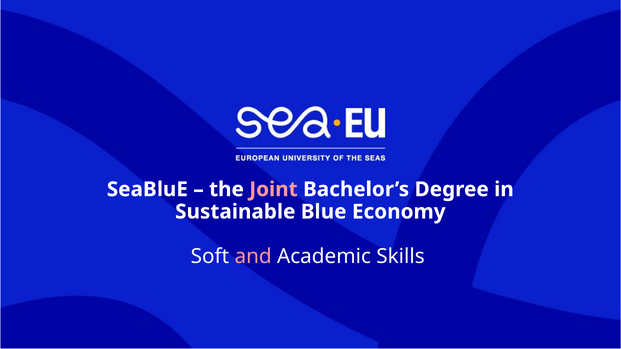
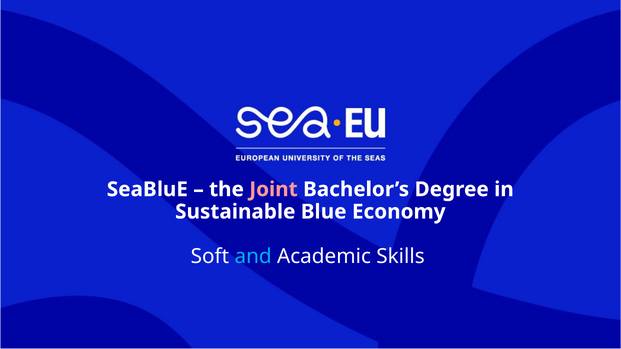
and colour: pink -> light blue
